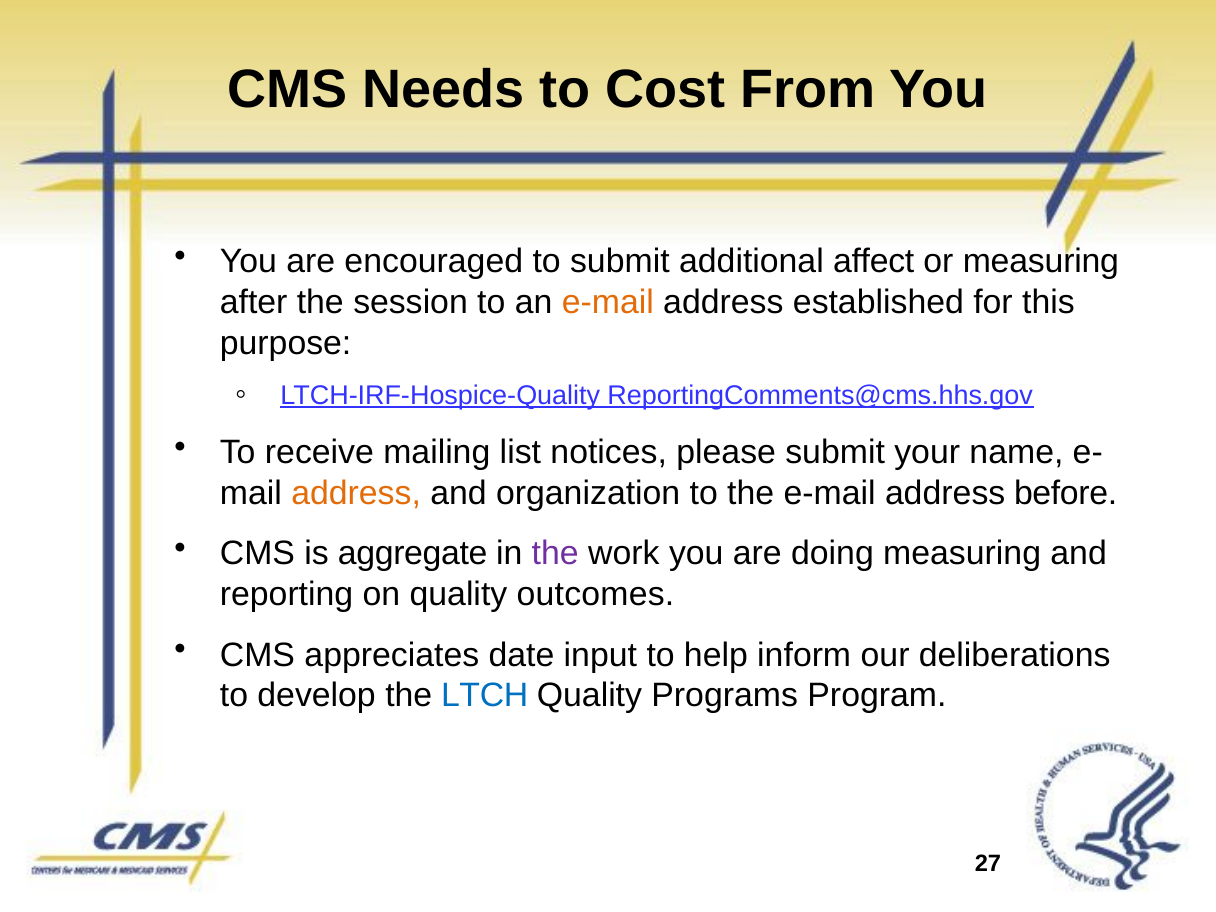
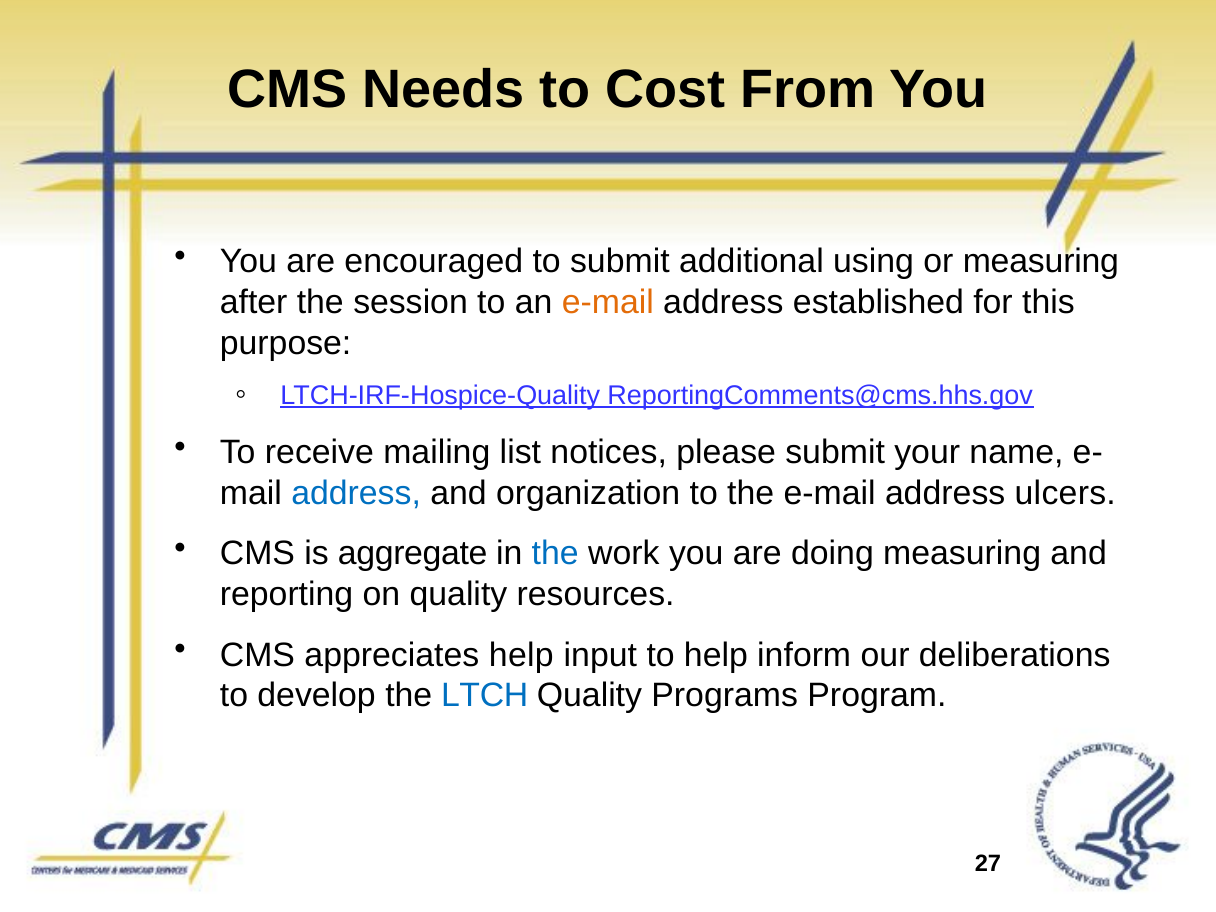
affect: affect -> using
address at (356, 493) colour: orange -> blue
before: before -> ulcers
the at (555, 554) colour: purple -> blue
outcomes: outcomes -> resources
appreciates date: date -> help
